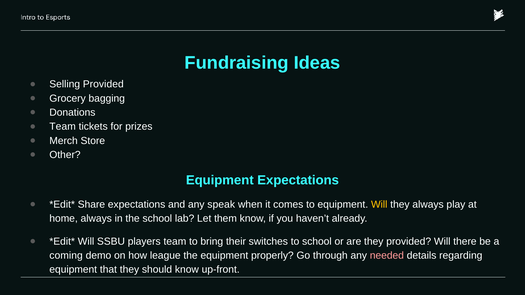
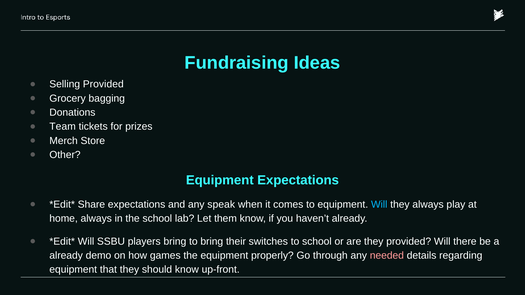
Will at (379, 205) colour: yellow -> light blue
players team: team -> bring
coming at (66, 256): coming -> already
league: league -> games
